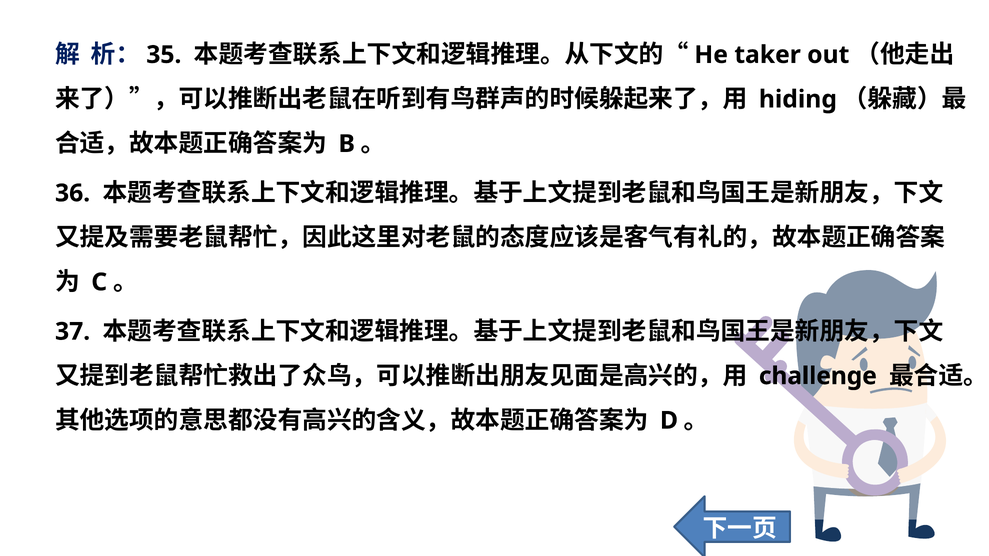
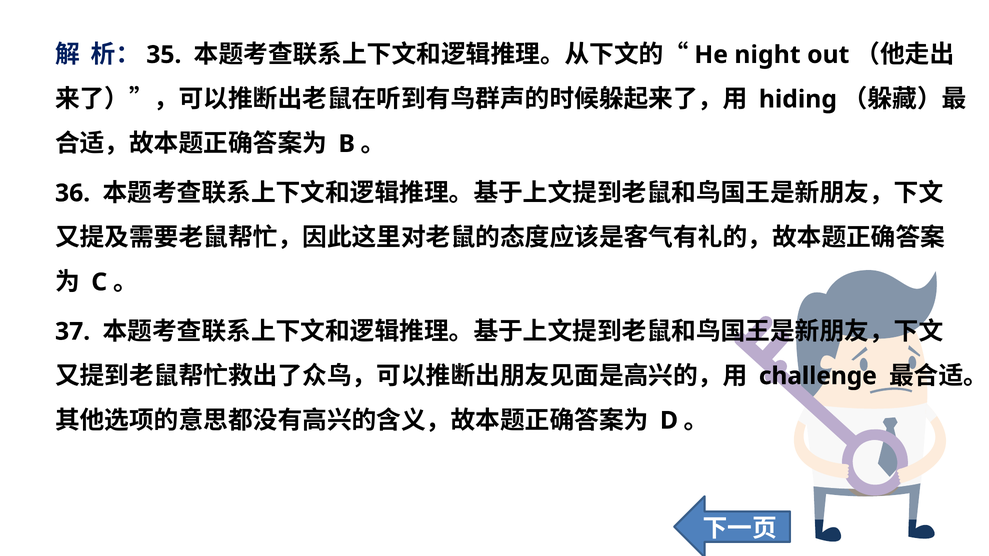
taker: taker -> night
